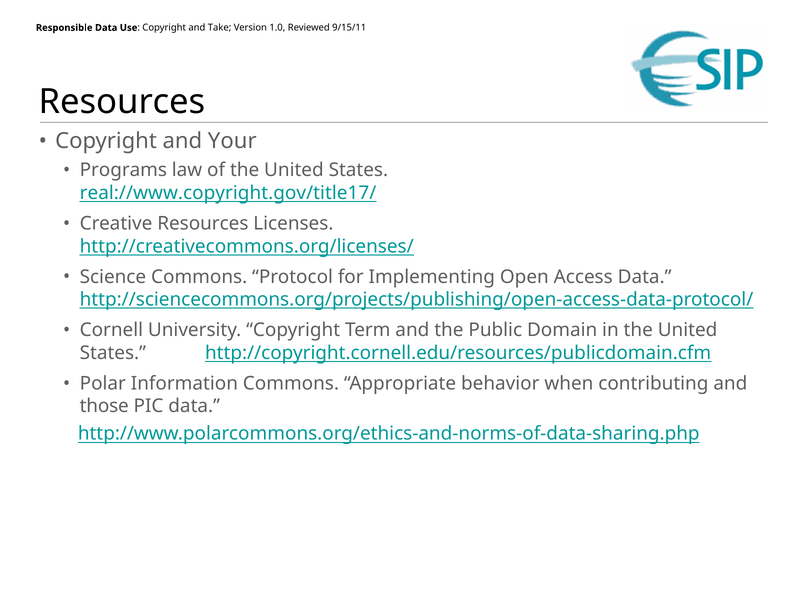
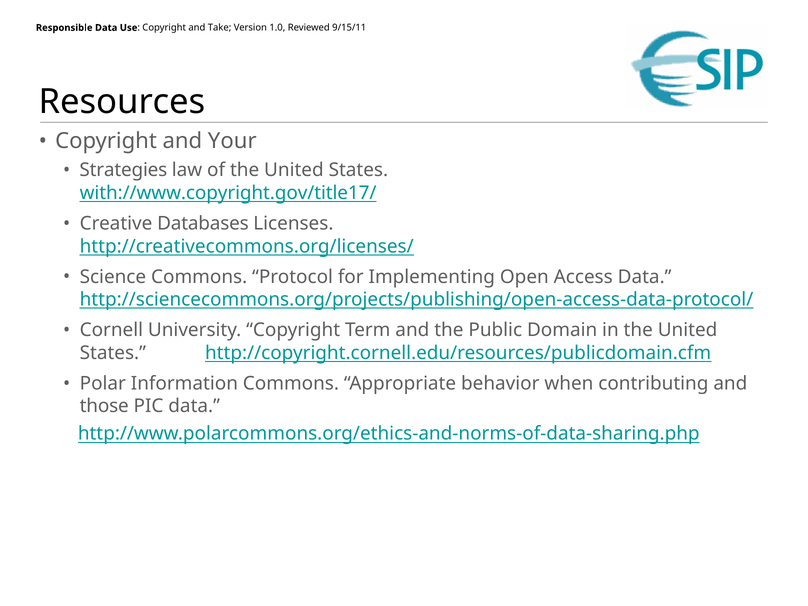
Programs: Programs -> Strategies
real://www.copyright.gov/title17/: real://www.copyright.gov/title17/ -> with://www.copyright.gov/title17/
Creative Resources: Resources -> Databases
